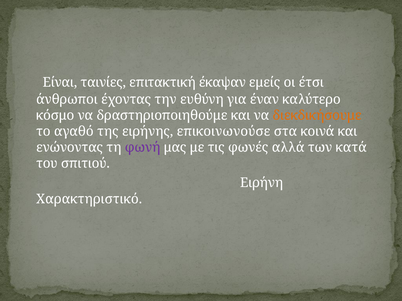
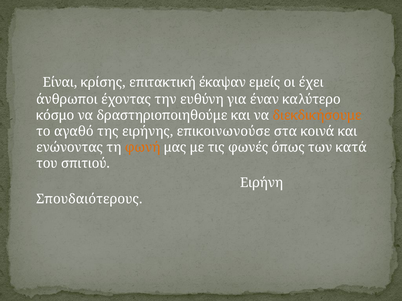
ταινίες: ταινίες -> κρίσης
έτσι: έτσι -> έχει
φωνή colour: purple -> orange
αλλά: αλλά -> όπως
Χαρακτηριστικό: Χαρακτηριστικό -> Σπουδαιότερους
